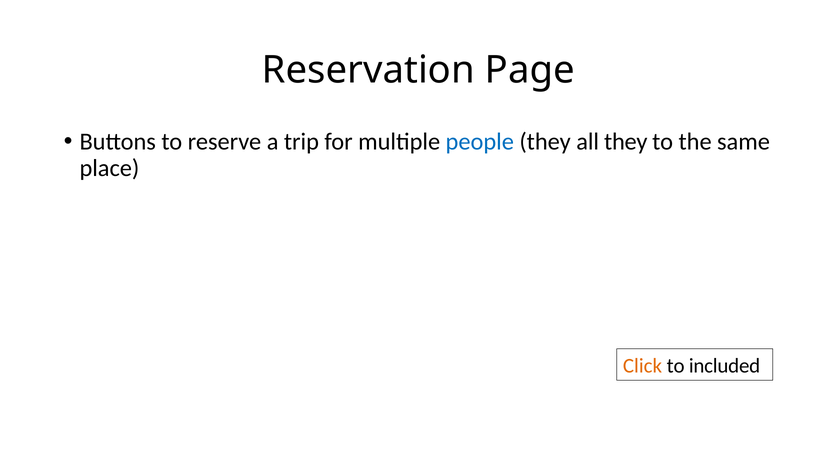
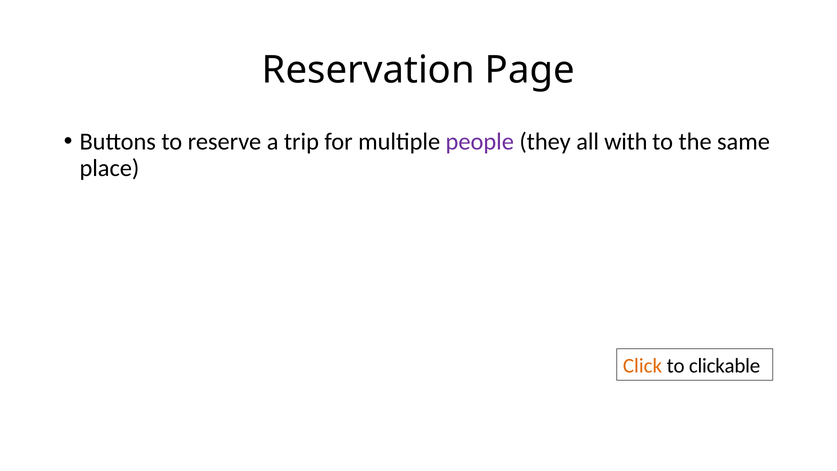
people colour: blue -> purple
all they: they -> with
included: included -> clickable
